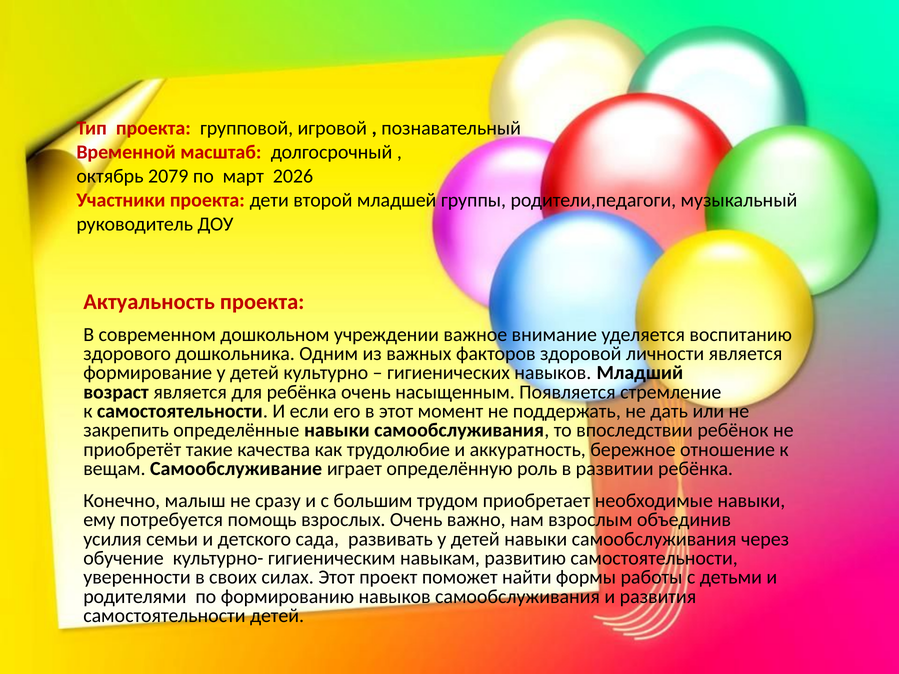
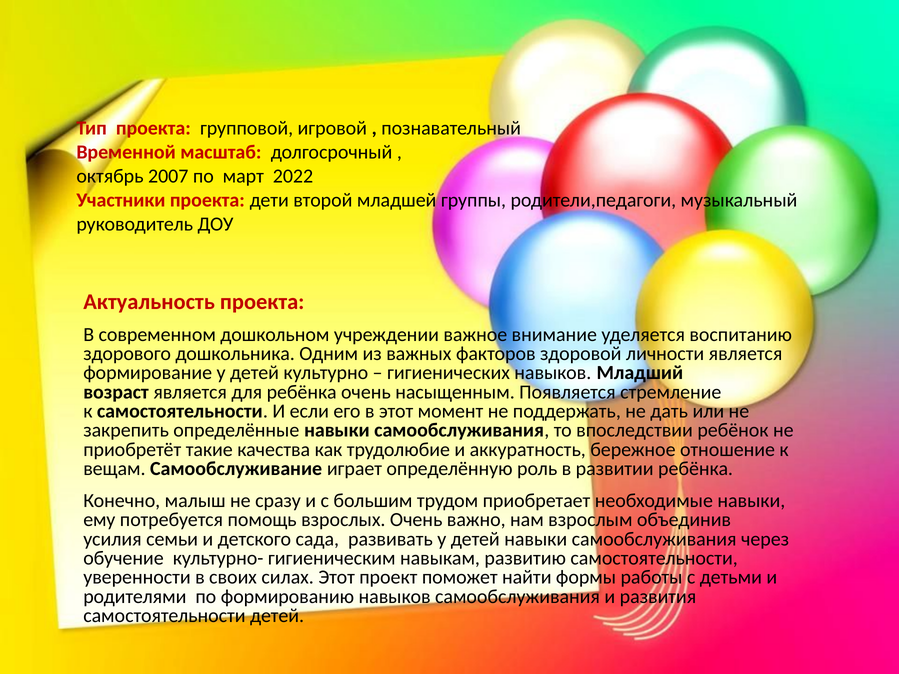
2079: 2079 -> 2007
2026: 2026 -> 2022
